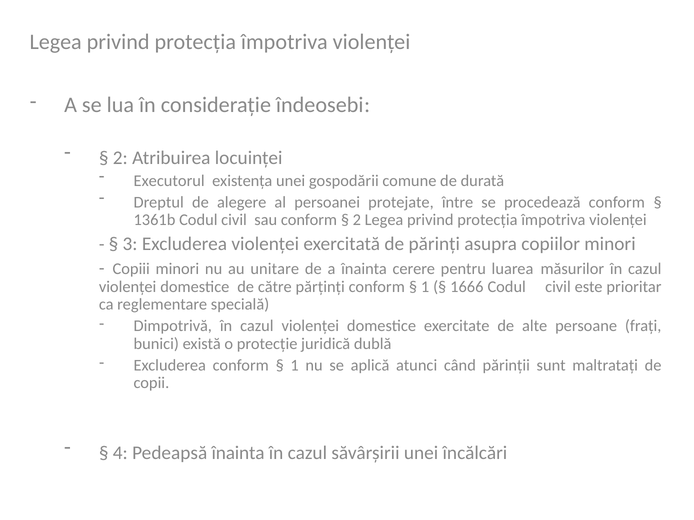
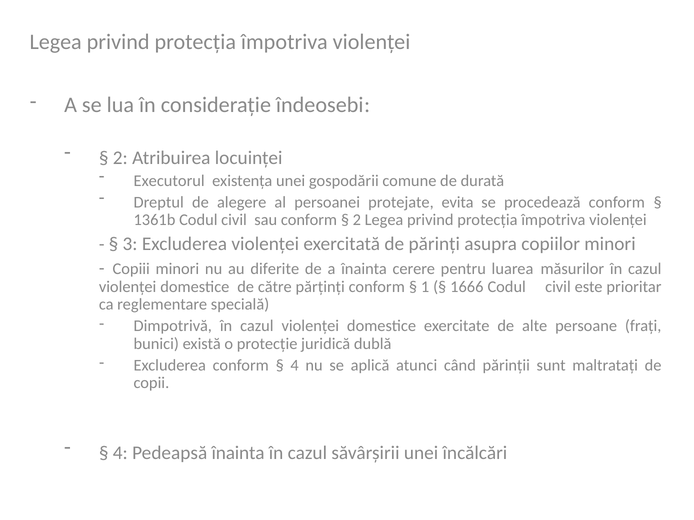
între: între -> evita
unitare: unitare -> diferite
1 at (295, 365): 1 -> 4
